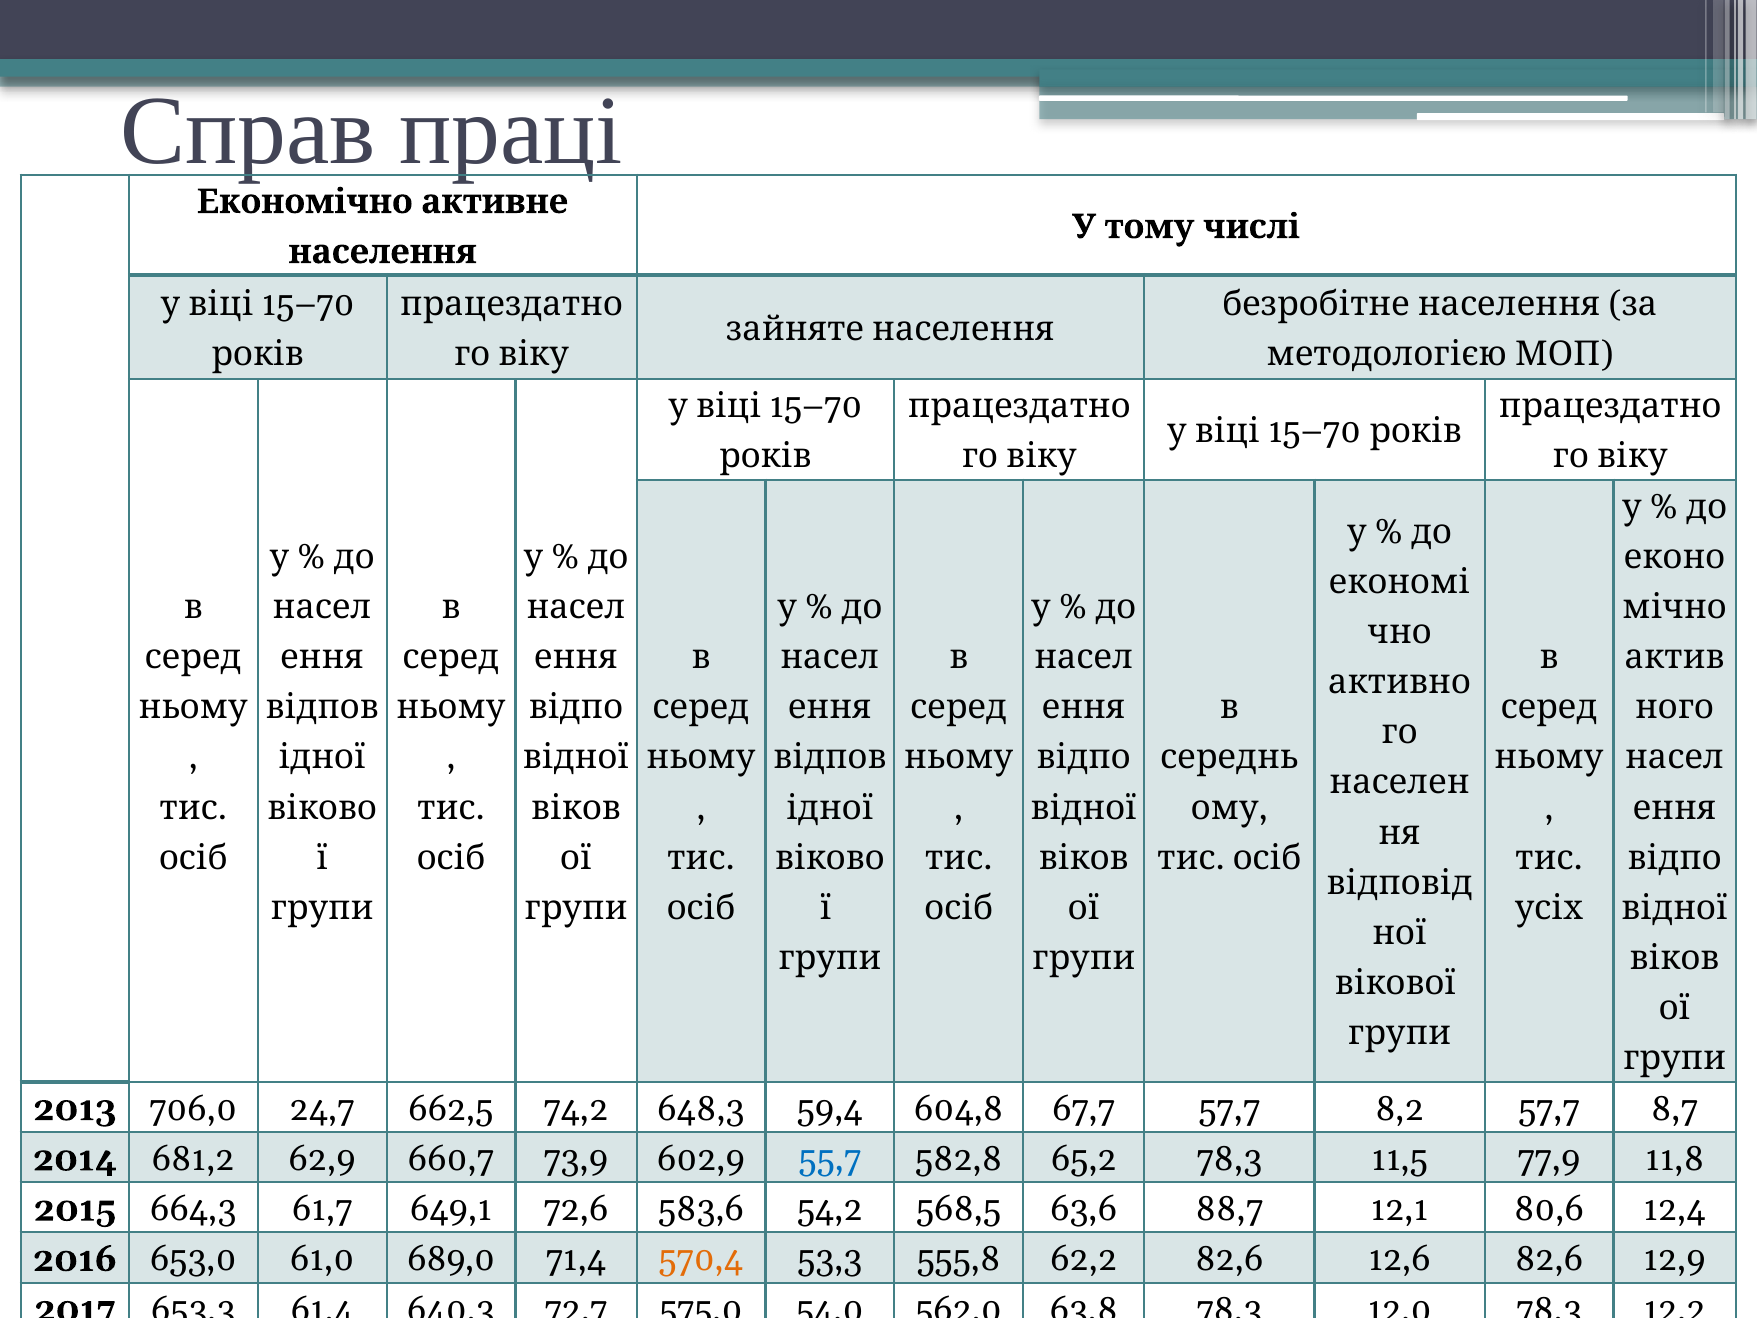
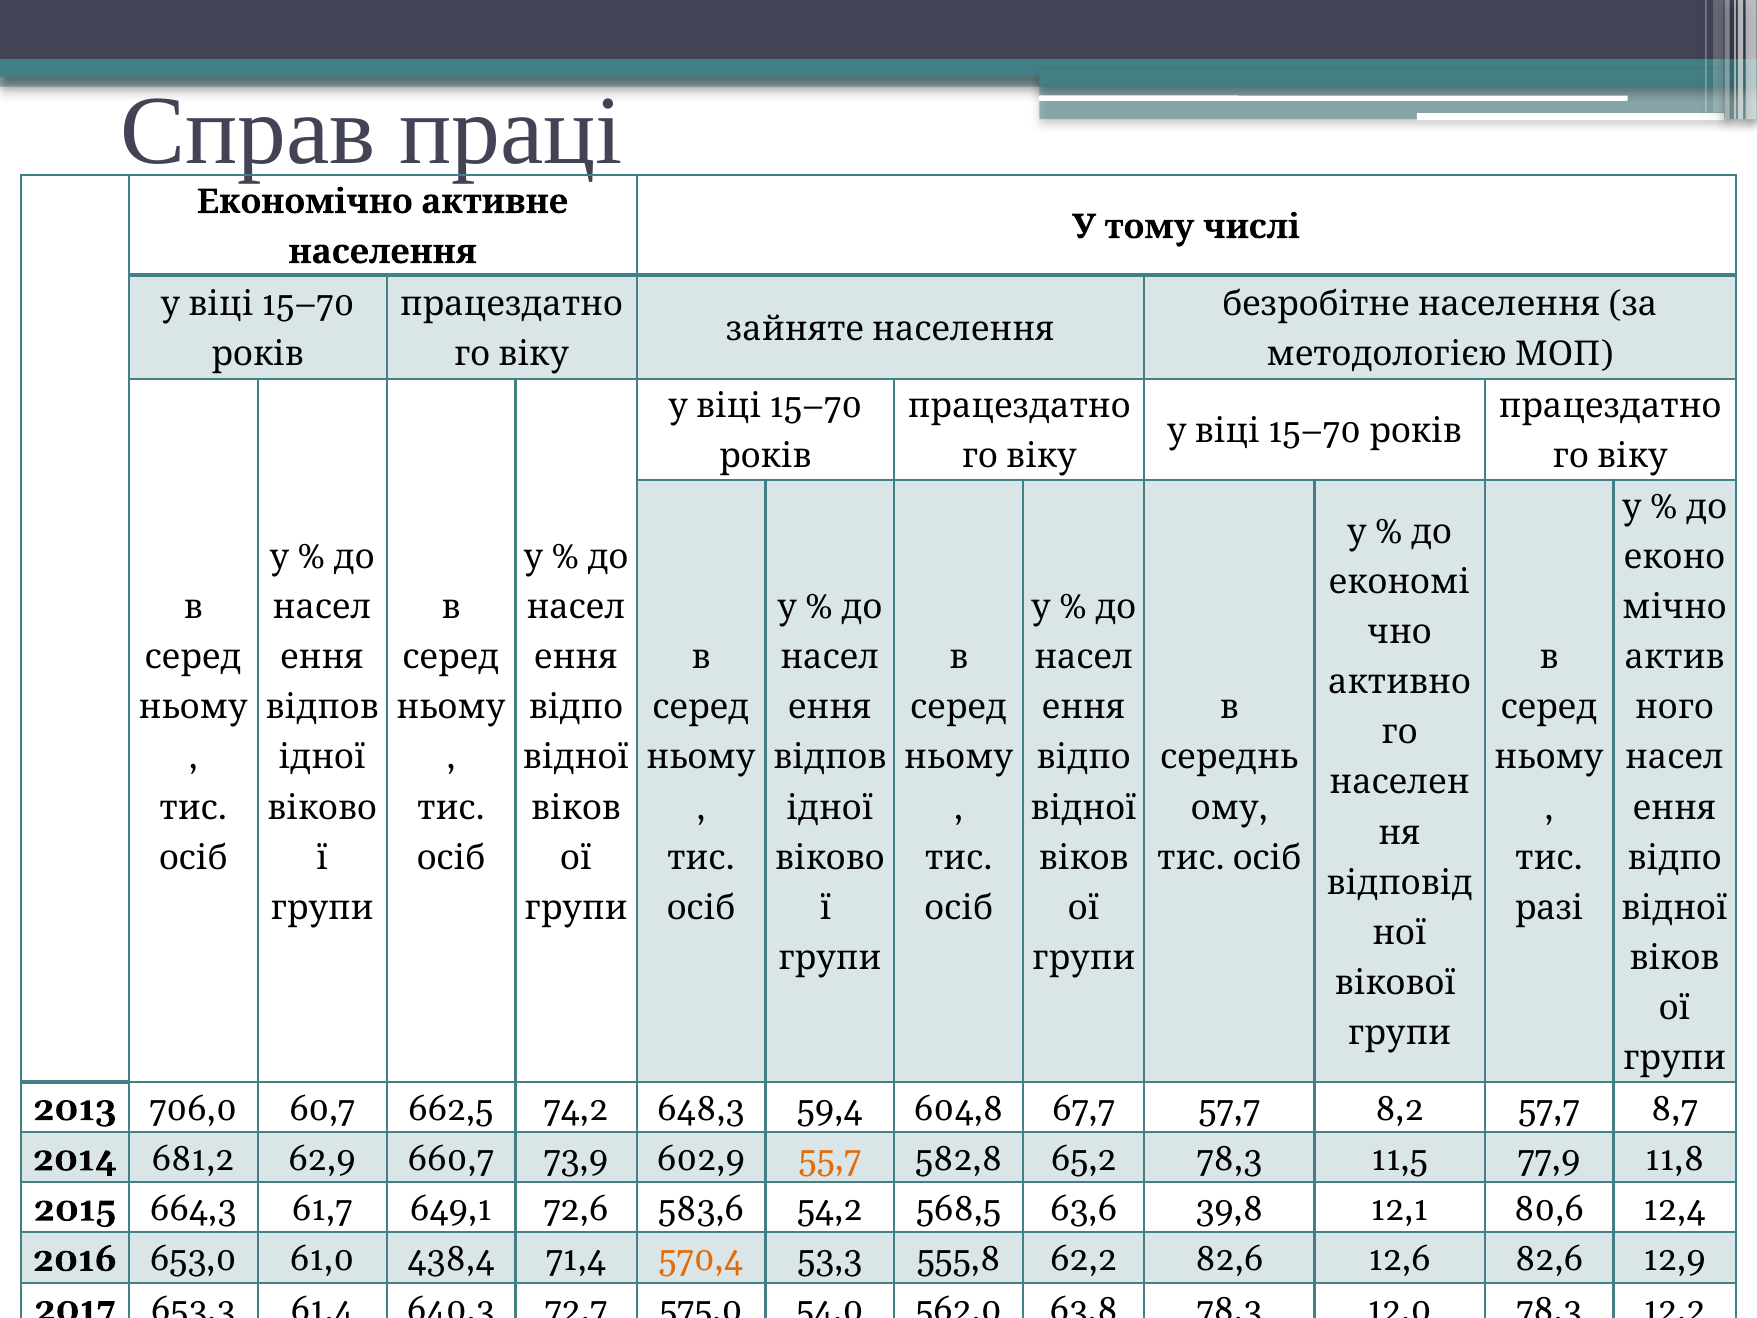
усіх: усіх -> разі
24,7: 24,7 -> 60,7
55,7 colour: blue -> orange
88,7: 88,7 -> 39,8
689,0: 689,0 -> 438,4
